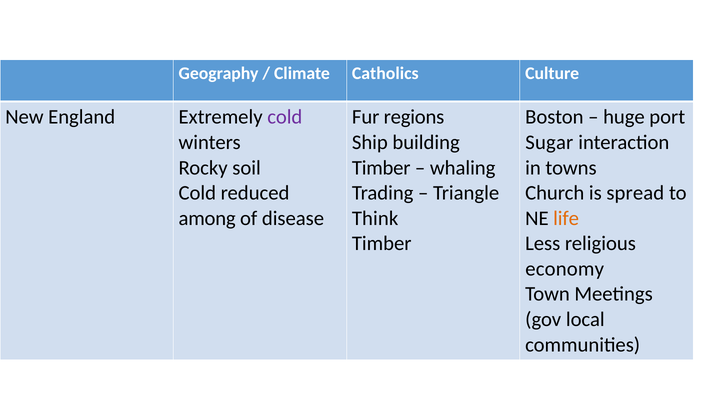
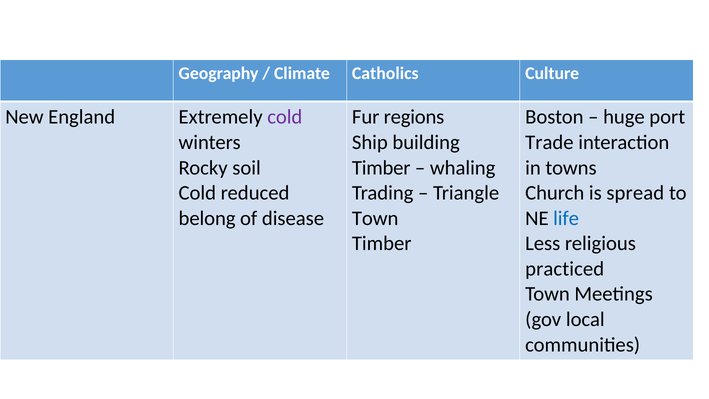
Sugar: Sugar -> Trade
among: among -> belong
Think at (375, 218): Think -> Town
life colour: orange -> blue
economy: economy -> practiced
